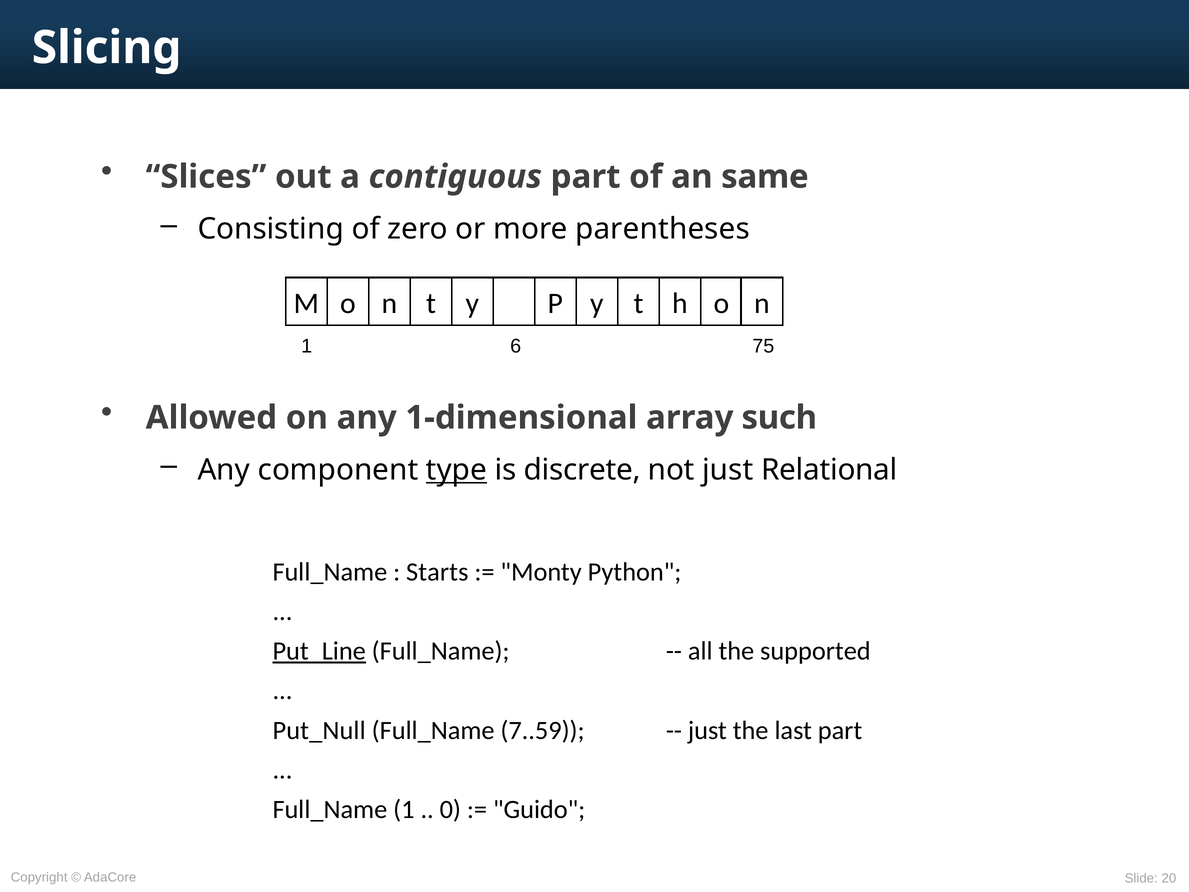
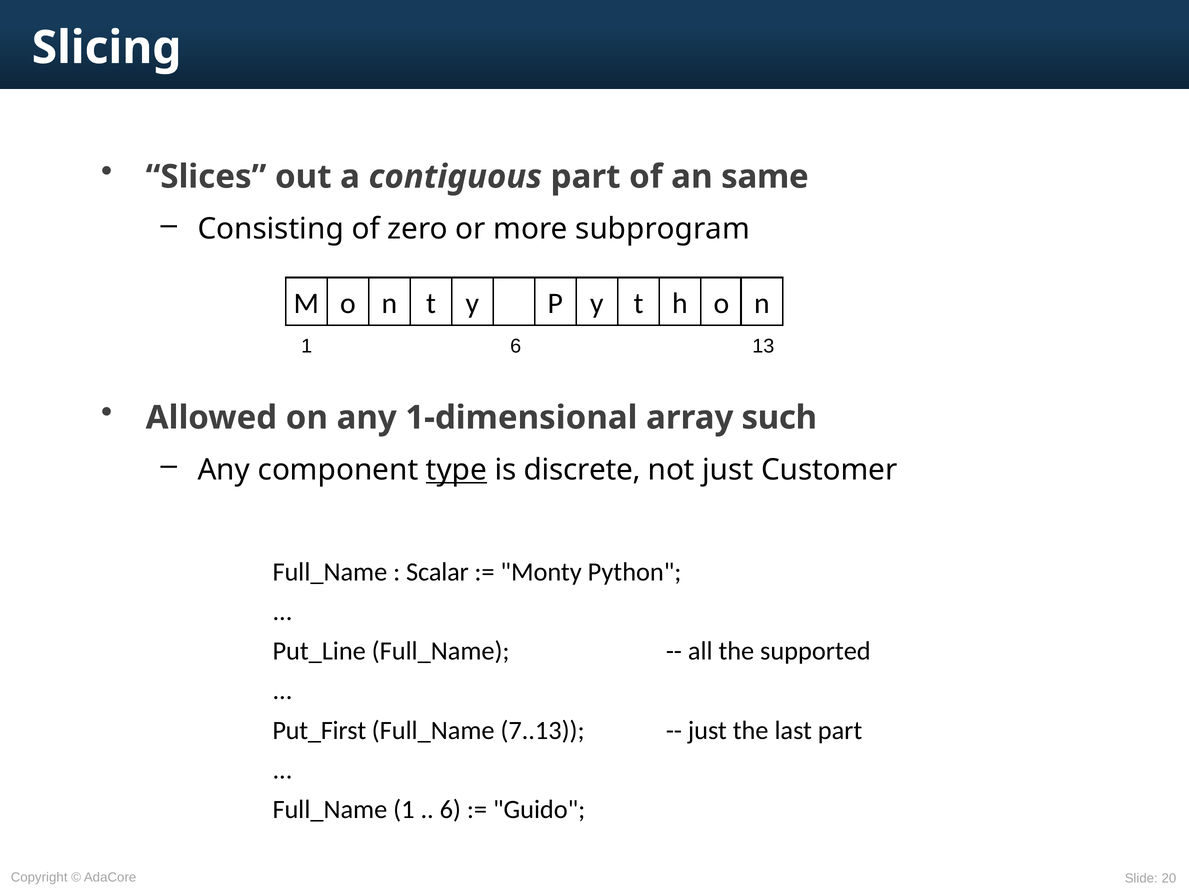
parentheses: parentheses -> subprogram
75: 75 -> 13
Relational: Relational -> Customer
Starts: Starts -> Scalar
Put_Line underline: present -> none
Put_Null: Put_Null -> Put_First
7..59: 7..59 -> 7..13
0 at (450, 809): 0 -> 6
